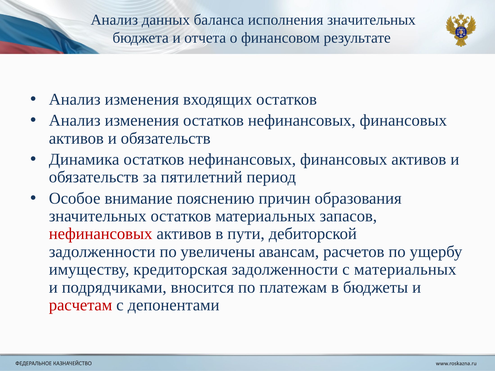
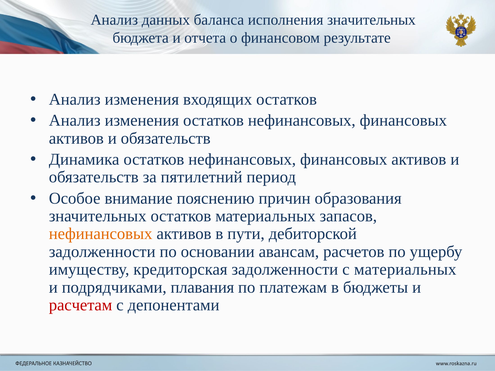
нефинансовых at (101, 234) colour: red -> orange
увеличены: увеличены -> основании
вносится: вносится -> плавания
